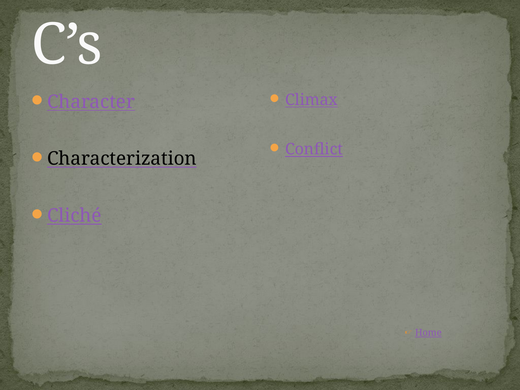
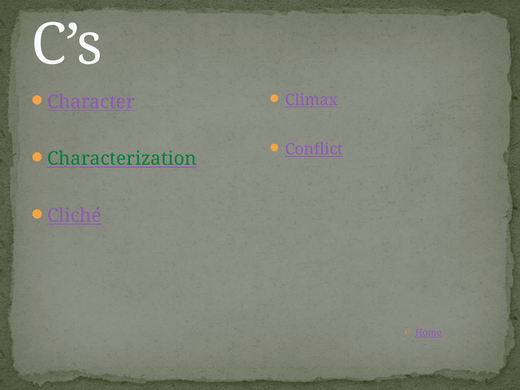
Characterization colour: black -> green
